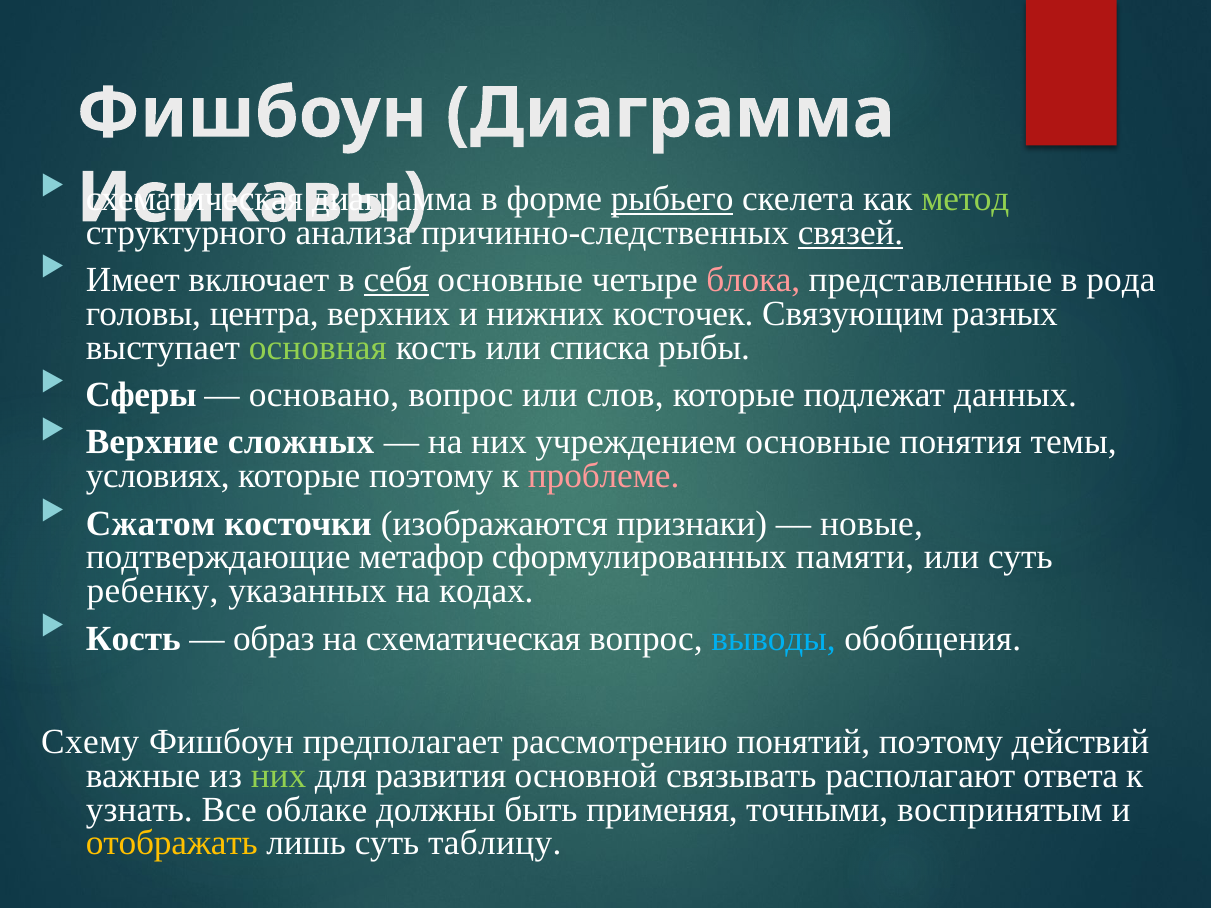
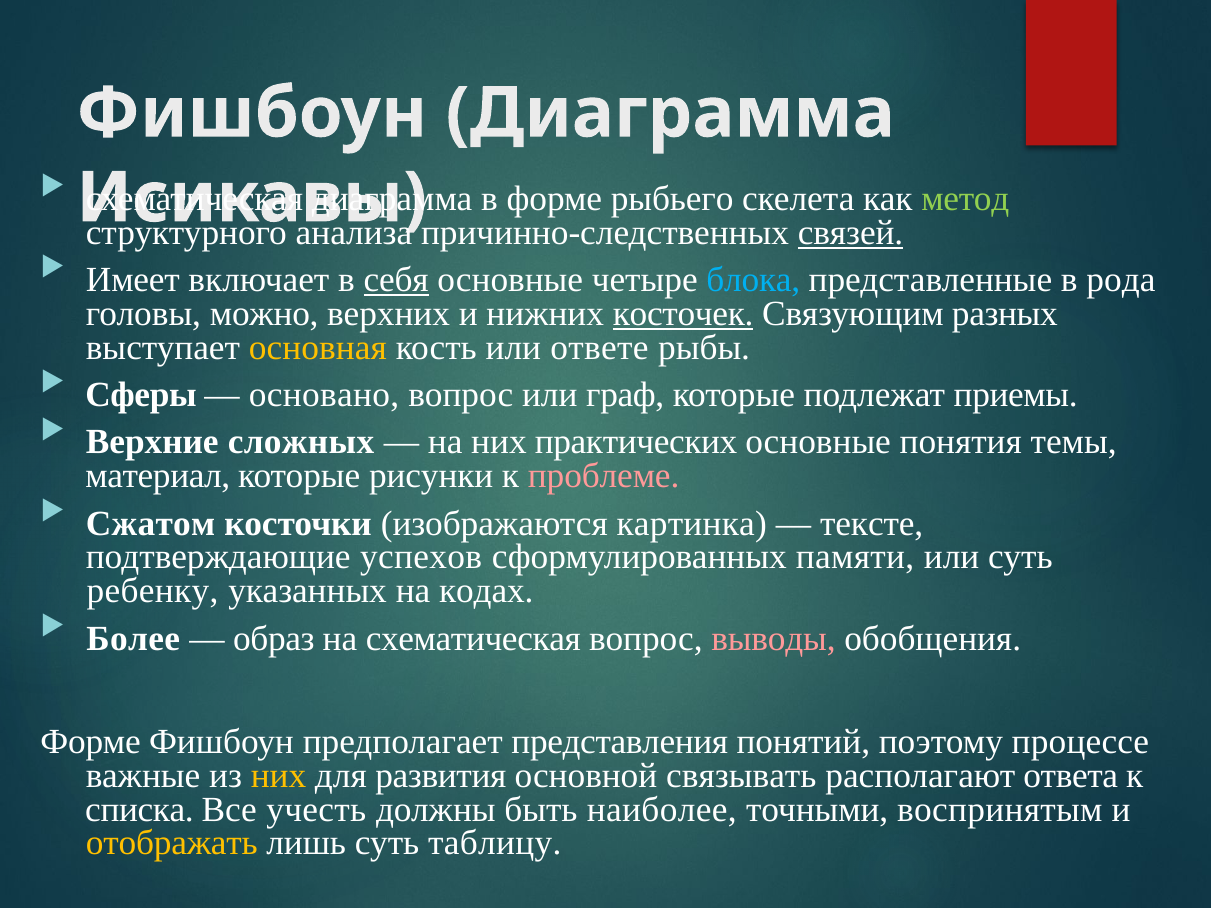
рыбьего underline: present -> none
блока colour: pink -> light blue
центра: центра -> можно
косточек underline: none -> present
основная colour: light green -> yellow
списка: списка -> ответе
слов: слов -> граф
данных: данных -> приемы
учреждением: учреждением -> практических
условиях: условиях -> материал
которые поэтому: поэтому -> рисунки
признаки: признаки -> картинка
новые: новые -> тексте
метафор: метафор -> успехов
Кость at (133, 639): Кость -> Более
выводы colour: light blue -> pink
Схему at (90, 742): Схему -> Форме
рассмотрению: рассмотрению -> представления
действий: действий -> процессе
них at (279, 776) colour: light green -> yellow
узнать: узнать -> списка
облаке: облаке -> учесть
применяя: применяя -> наиболее
